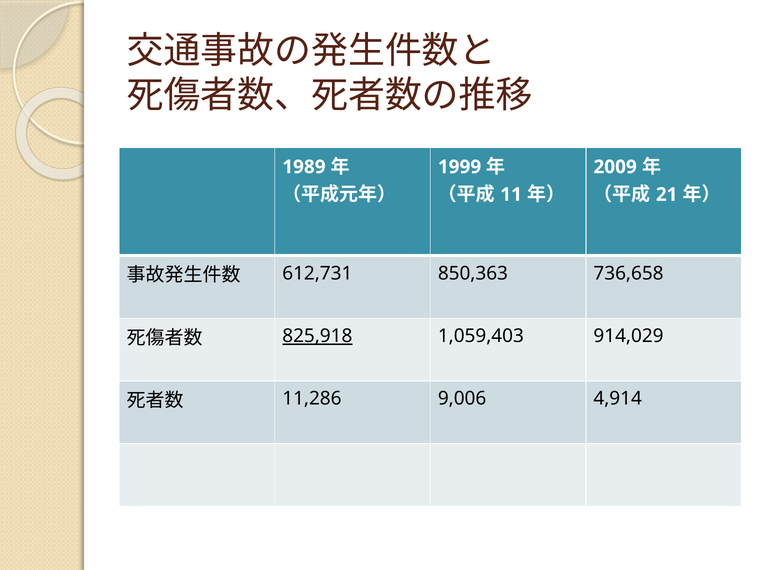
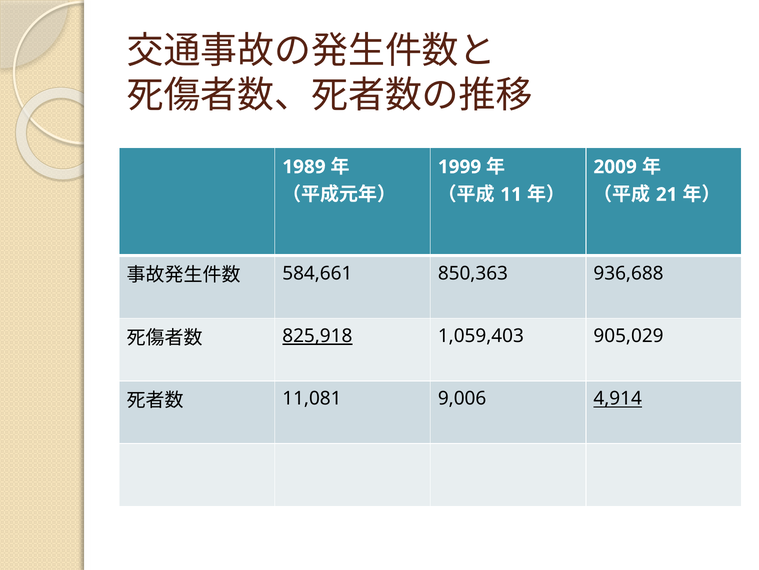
612,731: 612,731 -> 584,661
736,658: 736,658 -> 936,688
914,029: 914,029 -> 905,029
11,286: 11,286 -> 11,081
4,914 underline: none -> present
